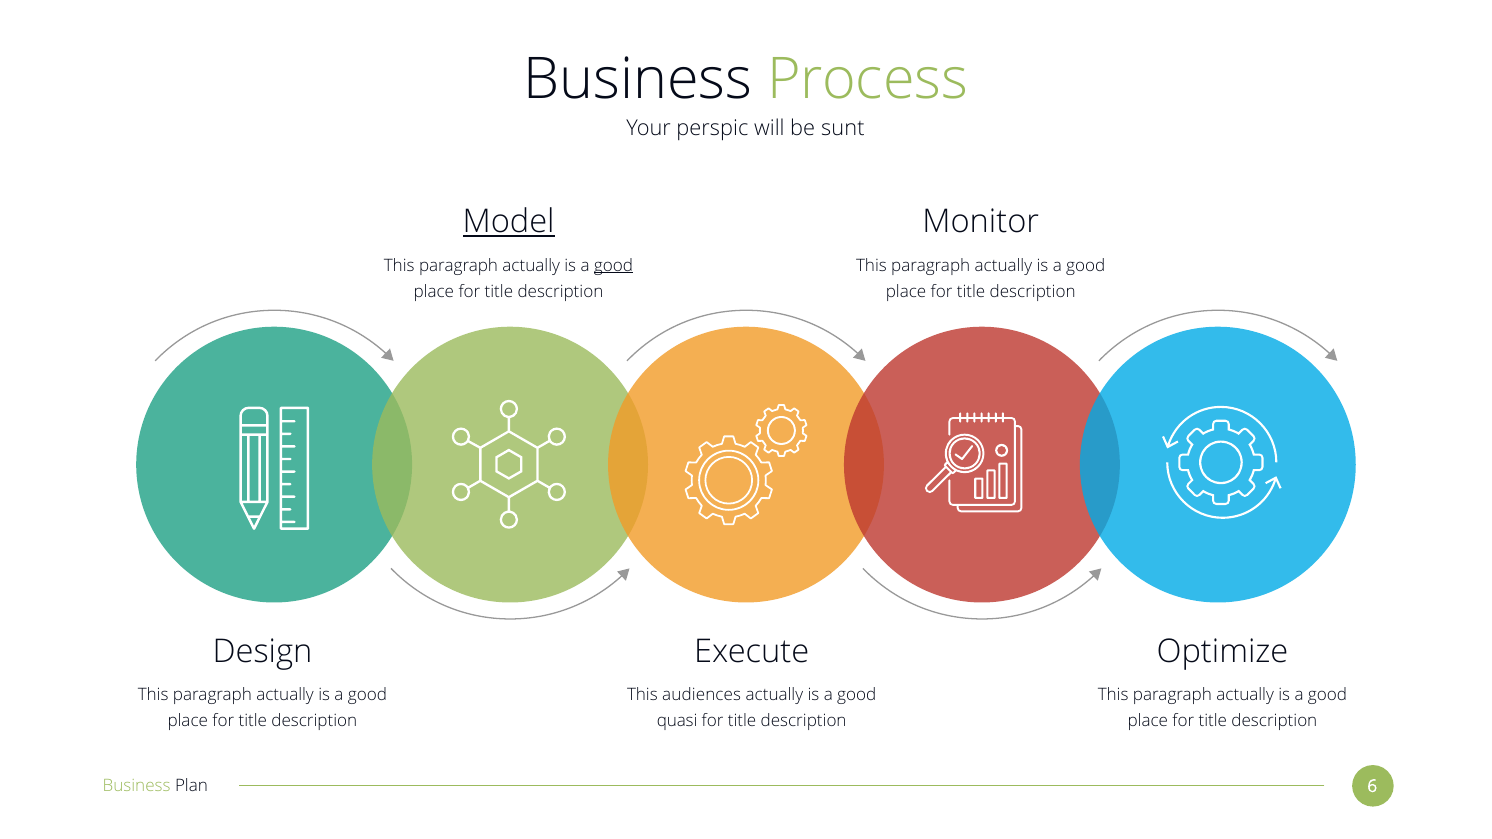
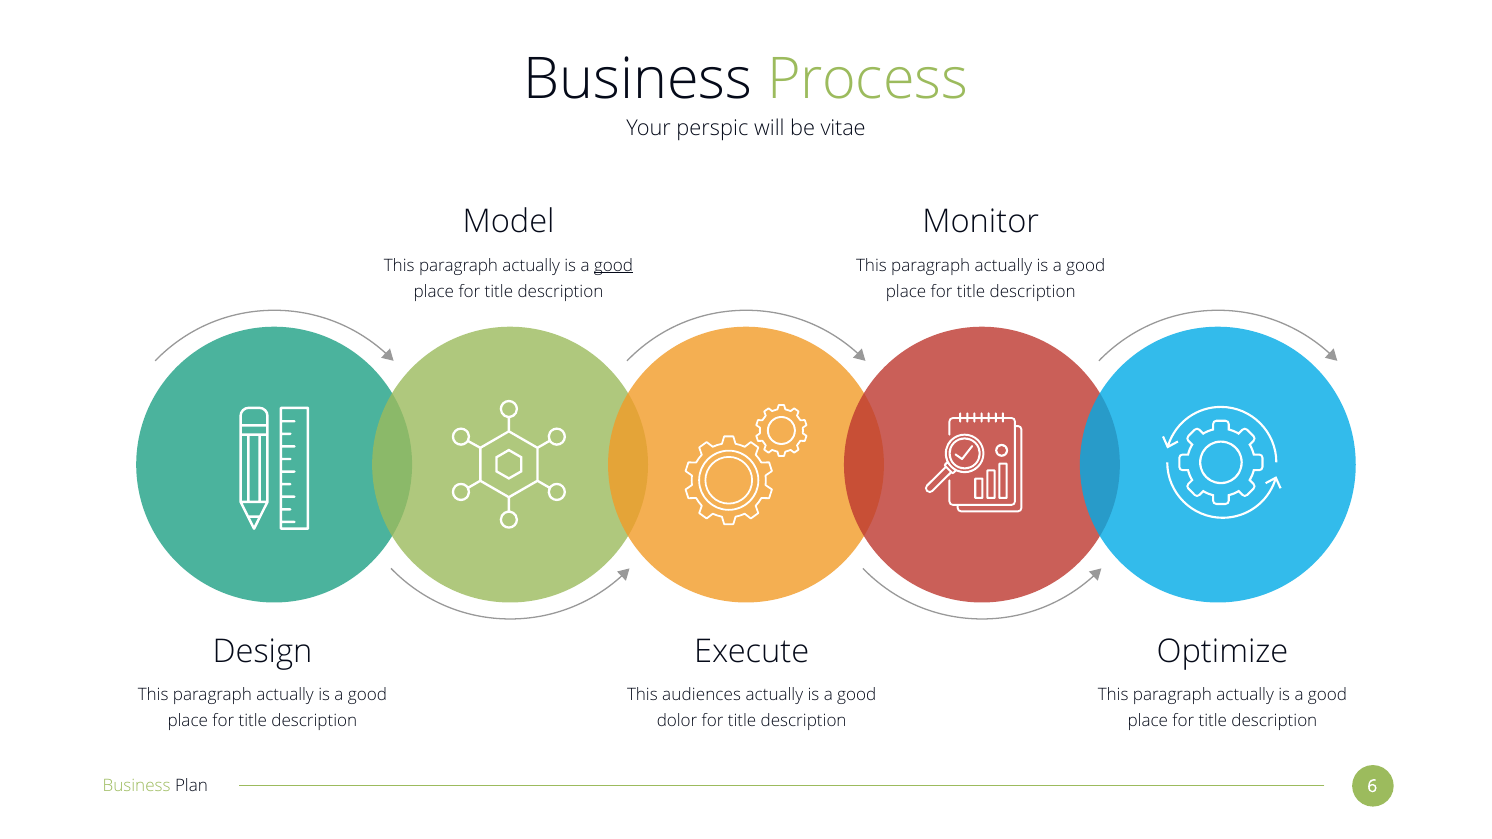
sunt: sunt -> vitae
Model underline: present -> none
quasi: quasi -> dolor
